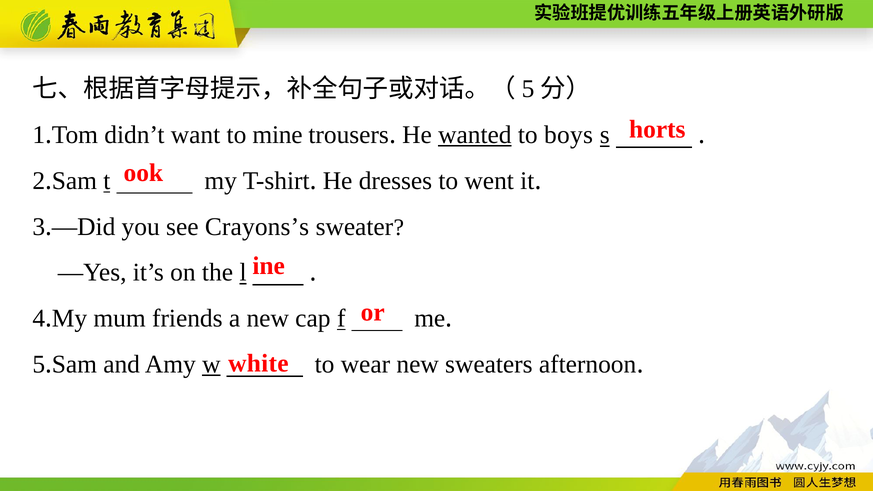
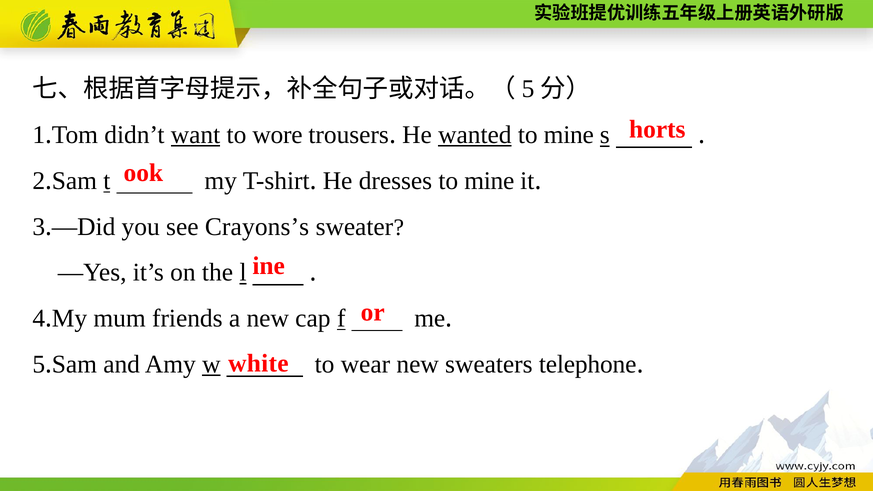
want underline: none -> present
mine: mine -> wore
boys at (569, 135): boys -> mine
went at (489, 181): went -> mine
afternoon: afternoon -> telephone
